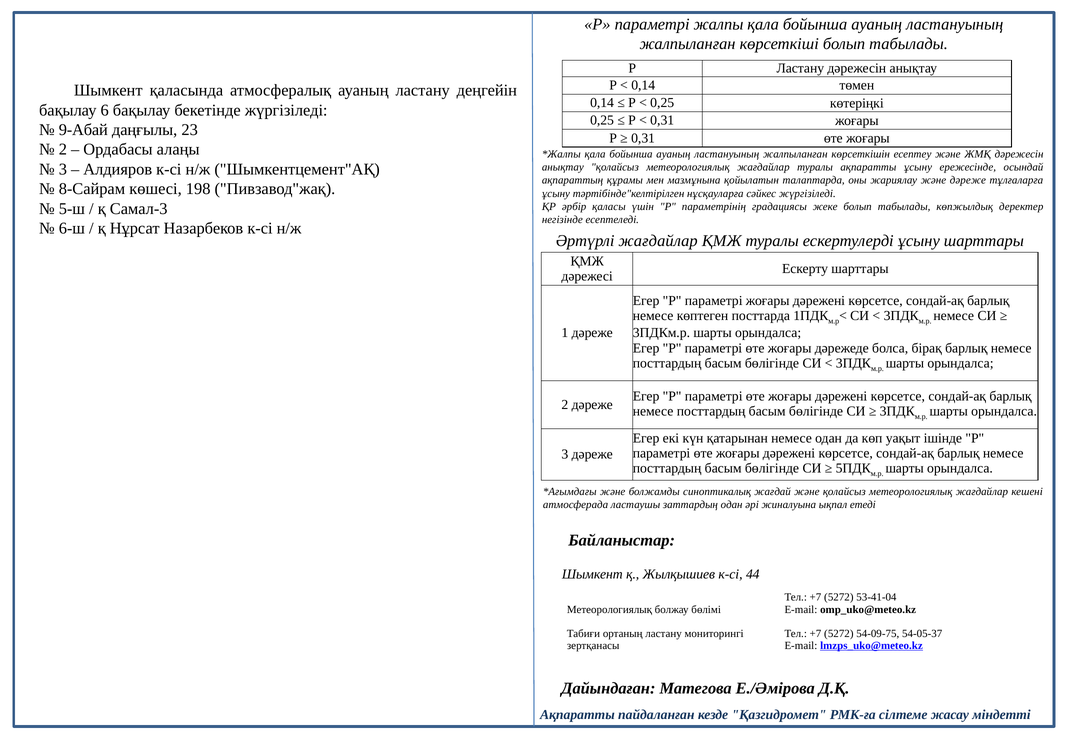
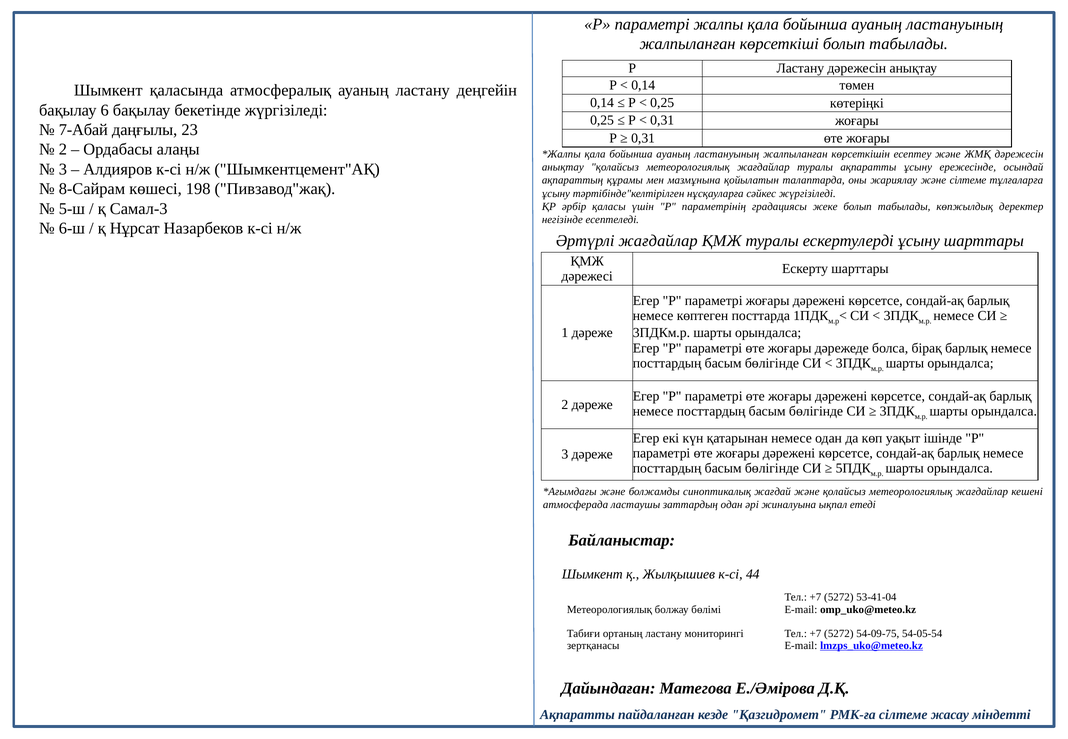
9-Абай: 9-Абай -> 7-Абай
және дәреже: дәреже -> сілтеме
54-05-37: 54-05-37 -> 54-05-54
